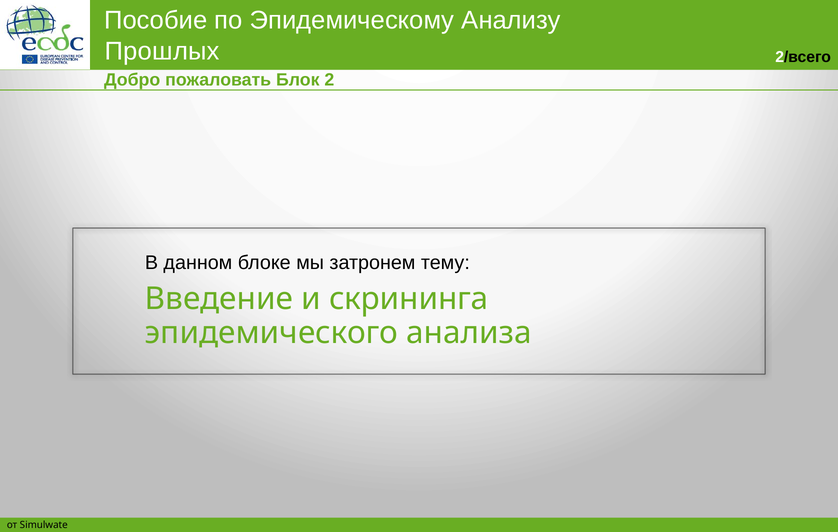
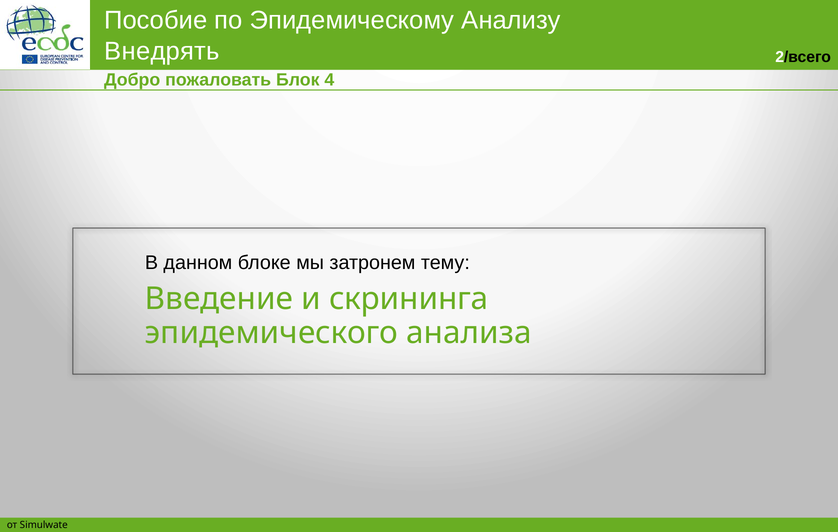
Прошлых: Прошлых -> Внедрять
2: 2 -> 4
